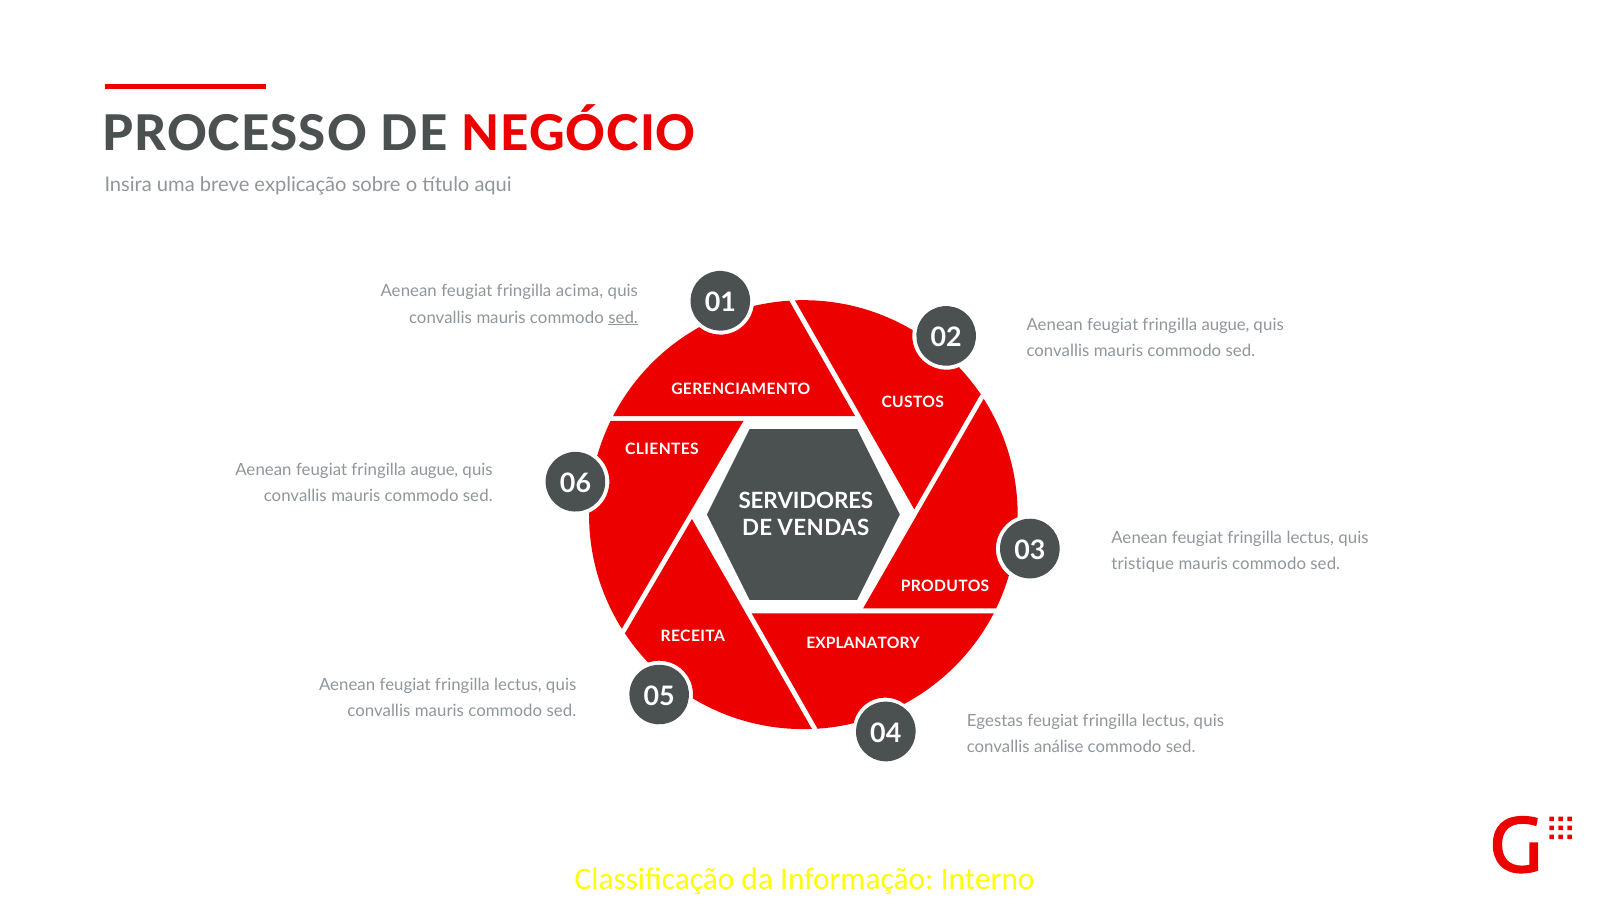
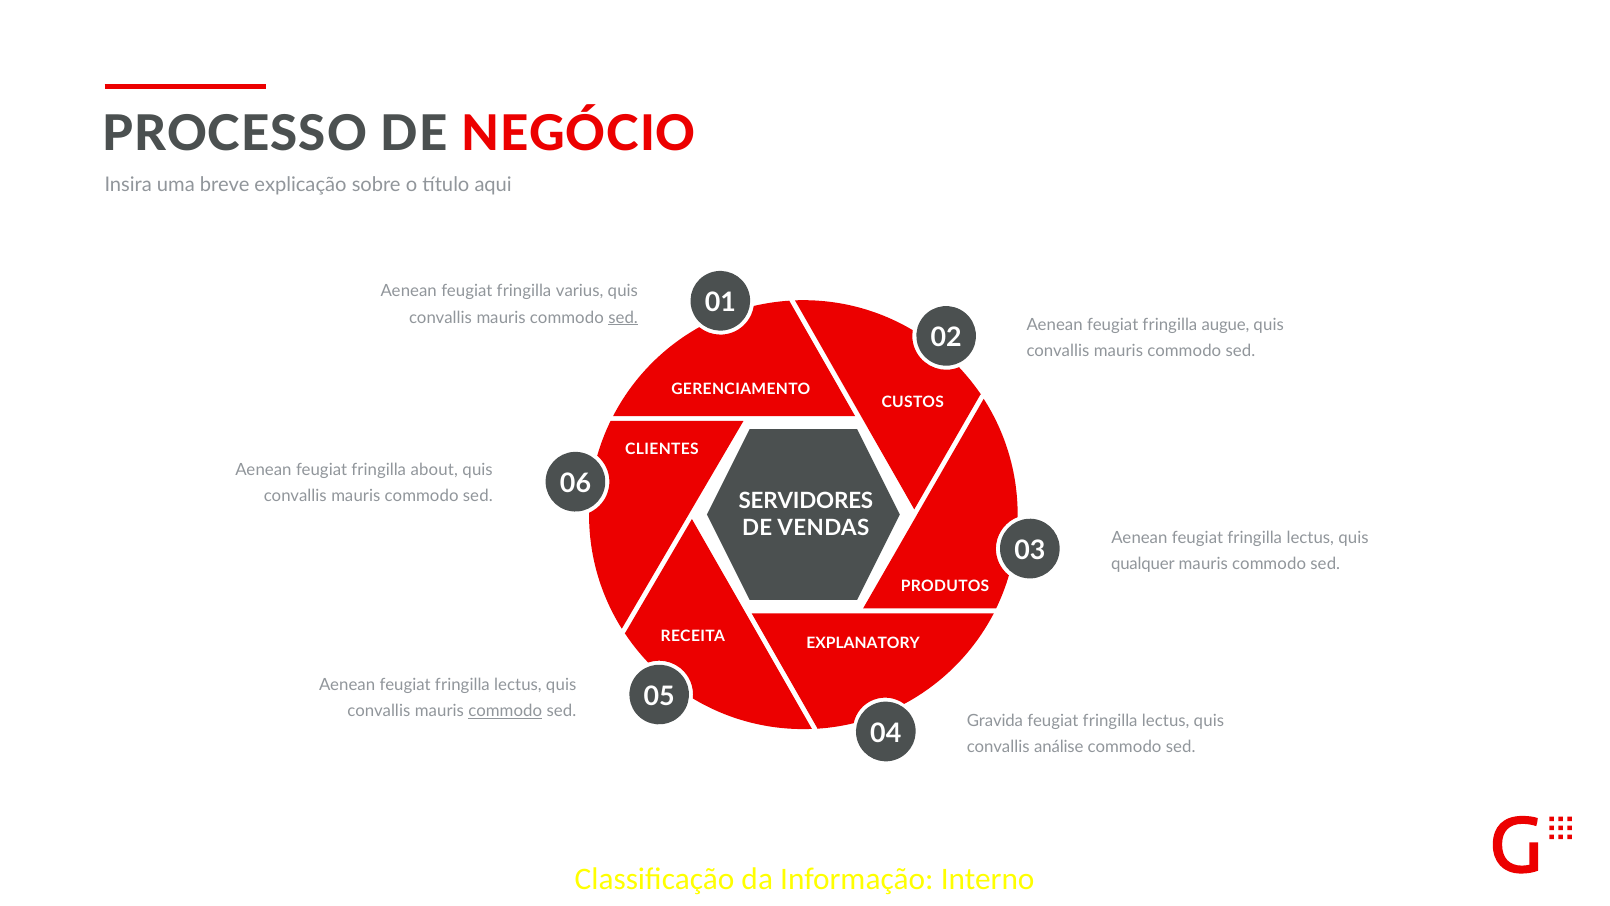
acima: acima -> varius
augue at (434, 470): augue -> about
tristique: tristique -> qualquer
commodo at (505, 711) underline: none -> present
Egestas: Egestas -> Gravida
